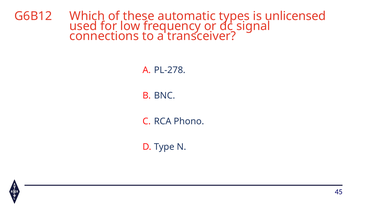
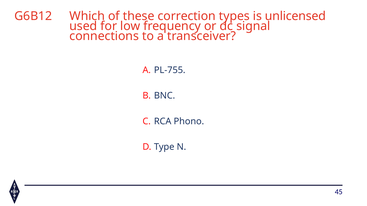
automatic: automatic -> correction
PL-278: PL-278 -> PL-755
